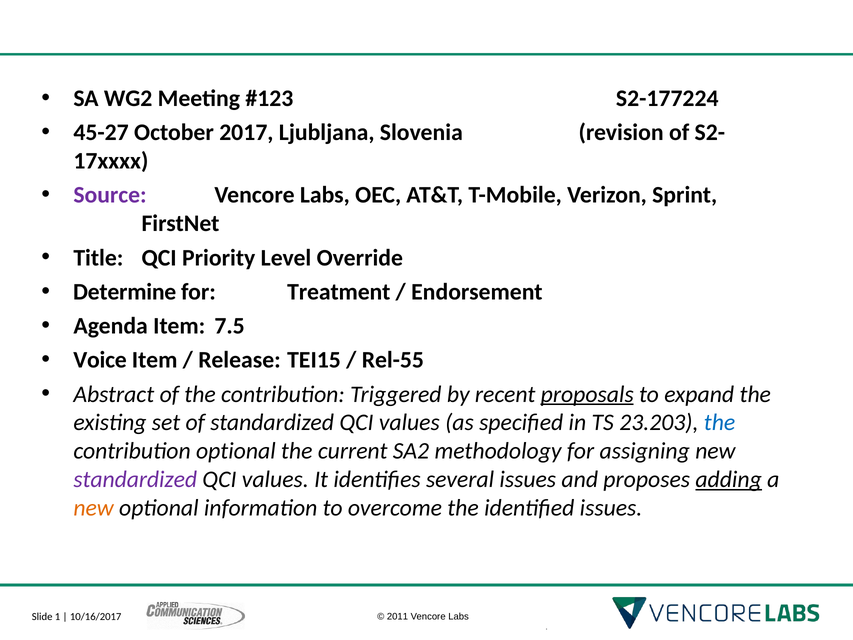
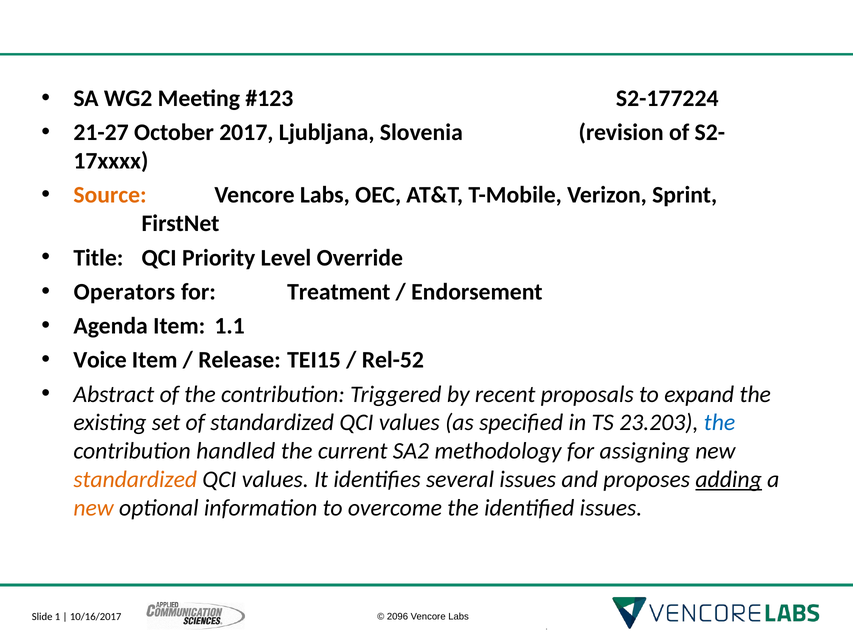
45-27: 45-27 -> 21-27
Source colour: purple -> orange
Determine: Determine -> Operators
7.5: 7.5 -> 1.1
Rel-55: Rel-55 -> Rel-52
proposals underline: present -> none
contribution optional: optional -> handled
standardized at (135, 479) colour: purple -> orange
2011: 2011 -> 2096
